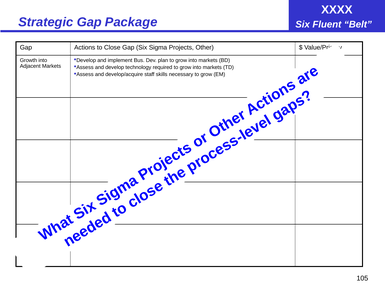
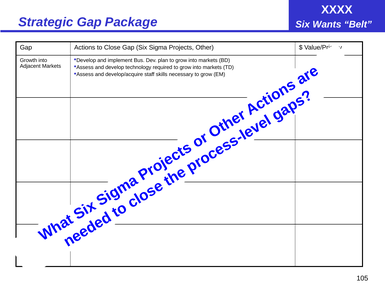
Fluent: Fluent -> Wants
